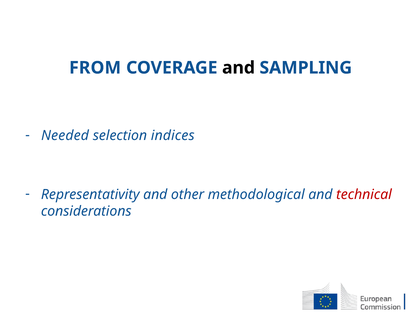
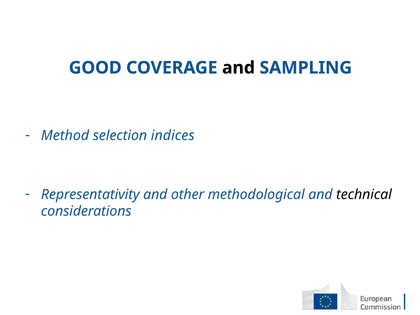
FROM: FROM -> GOOD
Needed: Needed -> Method
technical colour: red -> black
